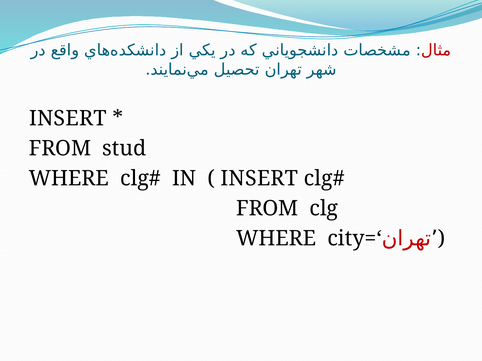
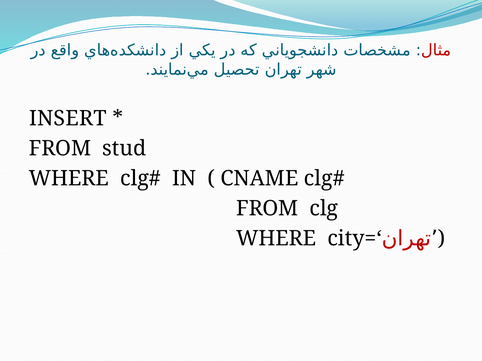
INSERT at (259, 179): INSERT -> CNAME
